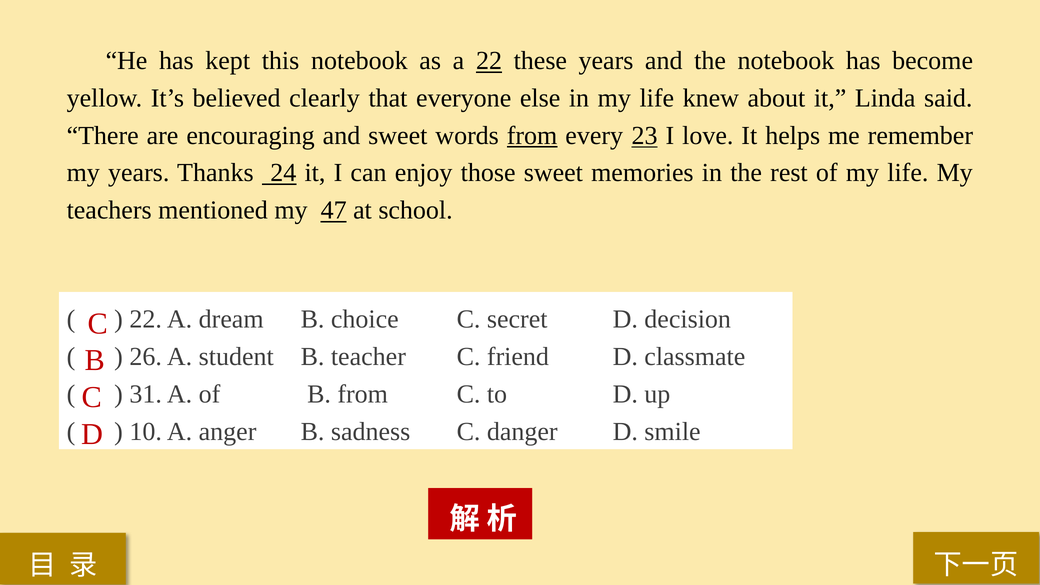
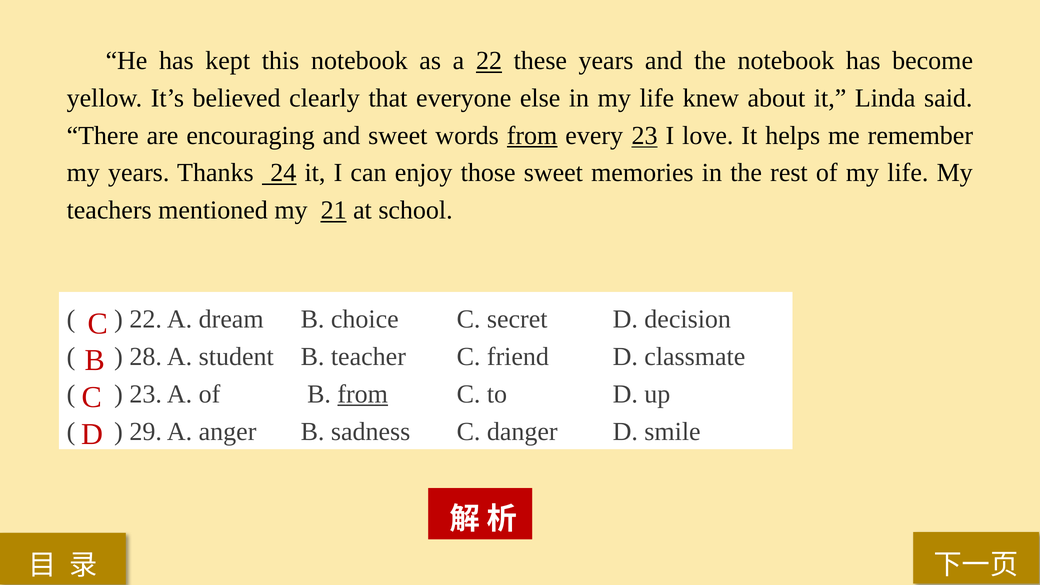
47: 47 -> 21
26: 26 -> 28
31 at (146, 394): 31 -> 23
from at (363, 394) underline: none -> present
10: 10 -> 29
